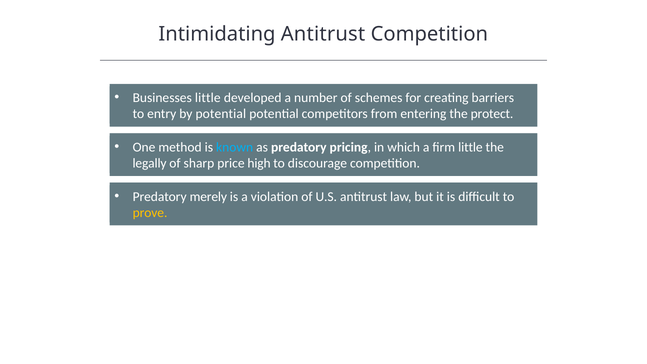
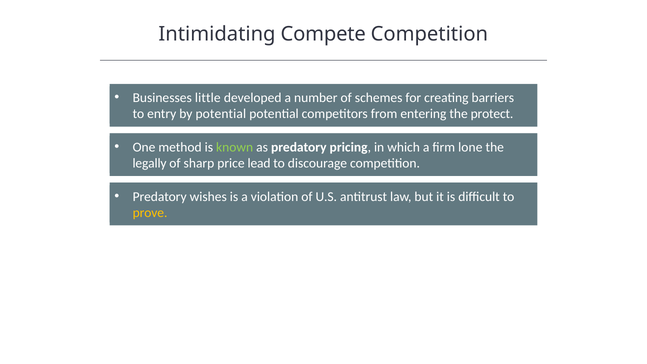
Intimidating Antitrust: Antitrust -> Compete
known colour: light blue -> light green
firm little: little -> lone
high: high -> lead
merely: merely -> wishes
